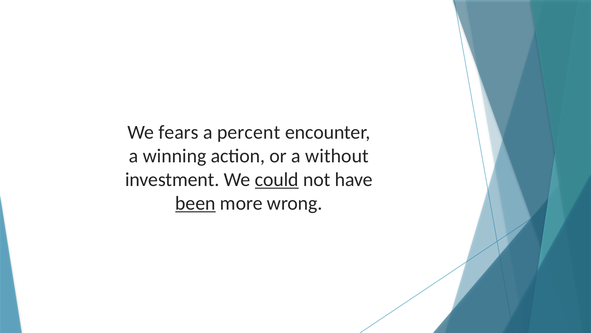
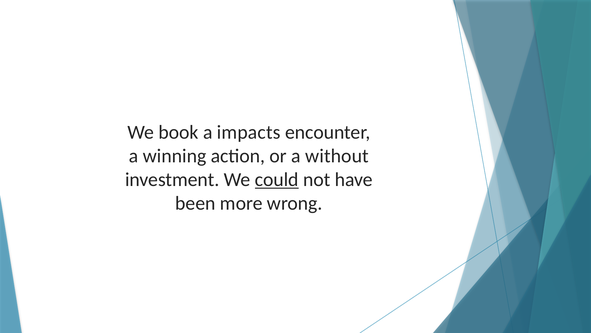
fears: fears -> book
percent: percent -> impacts
been underline: present -> none
